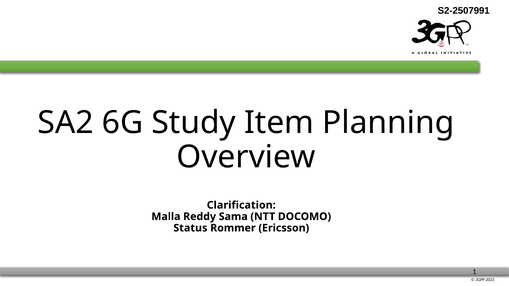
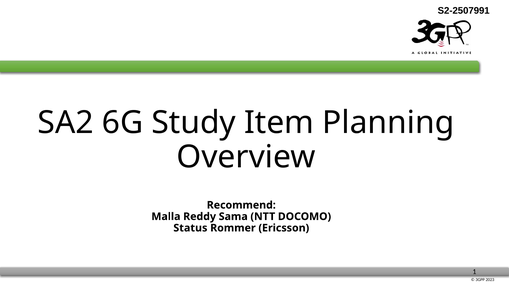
Clarification: Clarification -> Recommend
